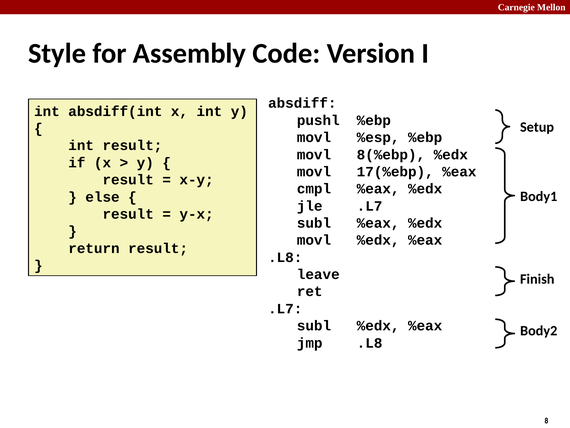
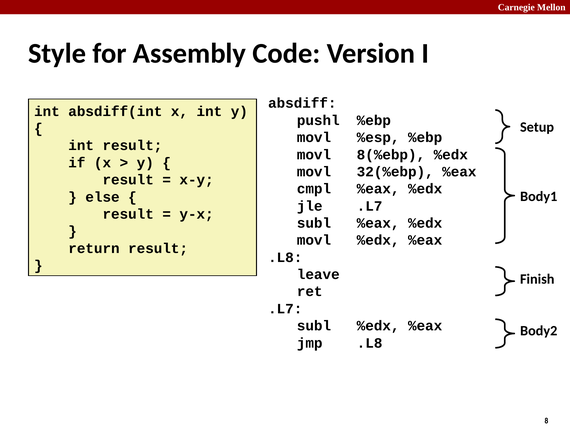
17(%ebp: 17(%ebp -> 32(%ebp
